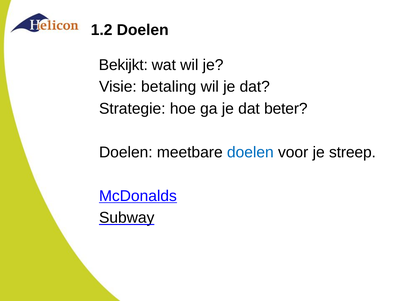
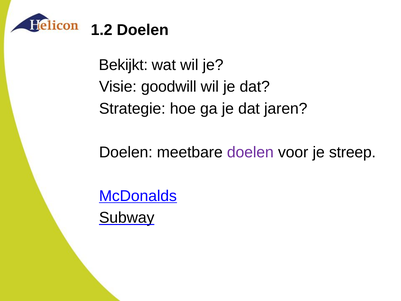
betaling: betaling -> goodwill
beter: beter -> jaren
doelen at (250, 152) colour: blue -> purple
